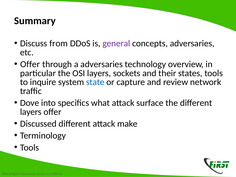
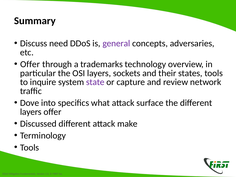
from: from -> need
a adversaries: adversaries -> trademarks
state colour: blue -> purple
